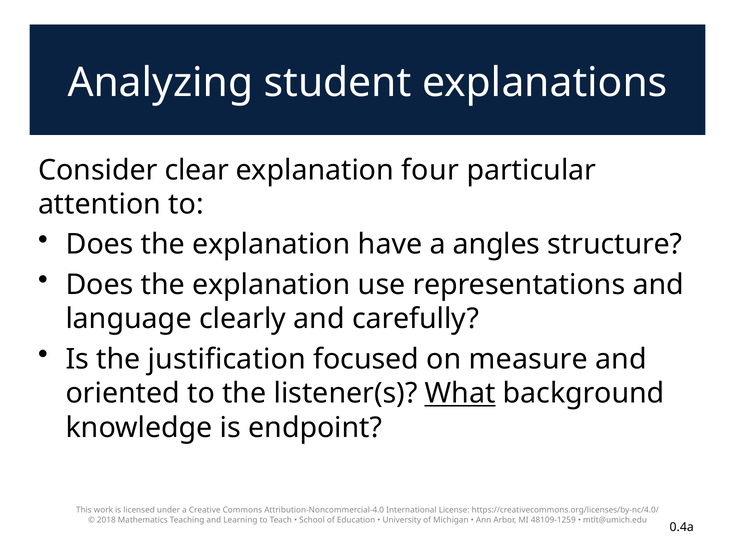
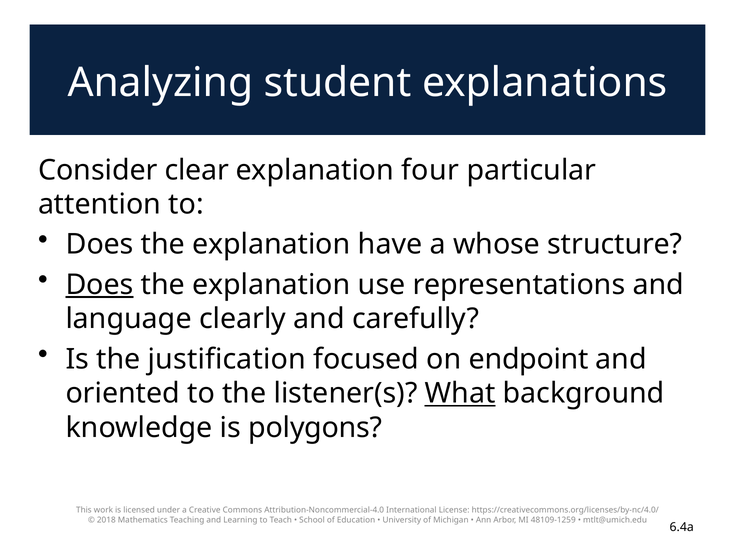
angles: angles -> whose
Does at (100, 285) underline: none -> present
measure: measure -> endpoint
endpoint: endpoint -> polygons
0.4a: 0.4a -> 6.4a
